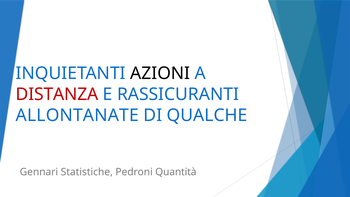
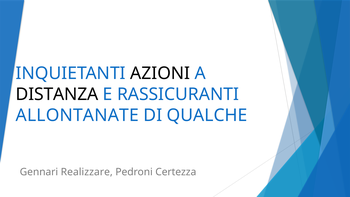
DISTANZA colour: red -> black
Statistiche: Statistiche -> Realizzare
Quantità: Quantità -> Certezza
